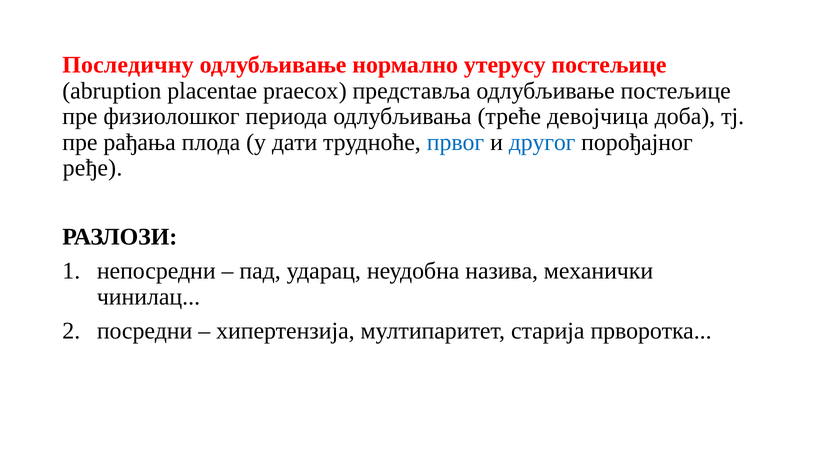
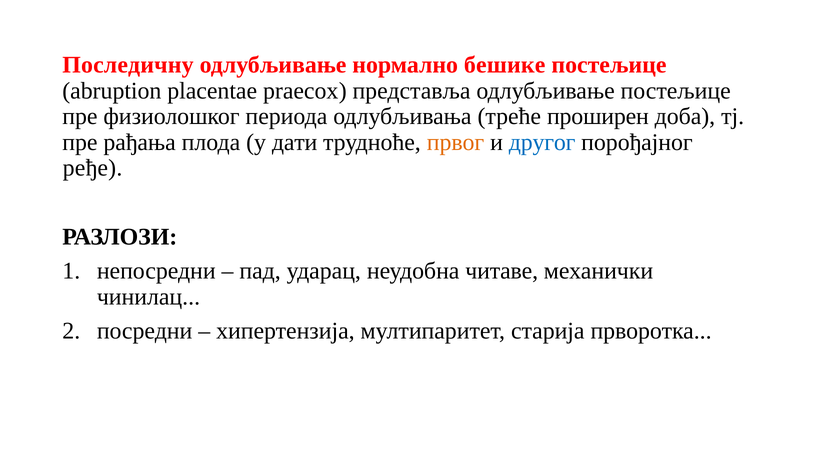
утерусу: утерусу -> бешике
девојчица: девојчица -> проширен
првог colour: blue -> orange
назива: назива -> читаве
